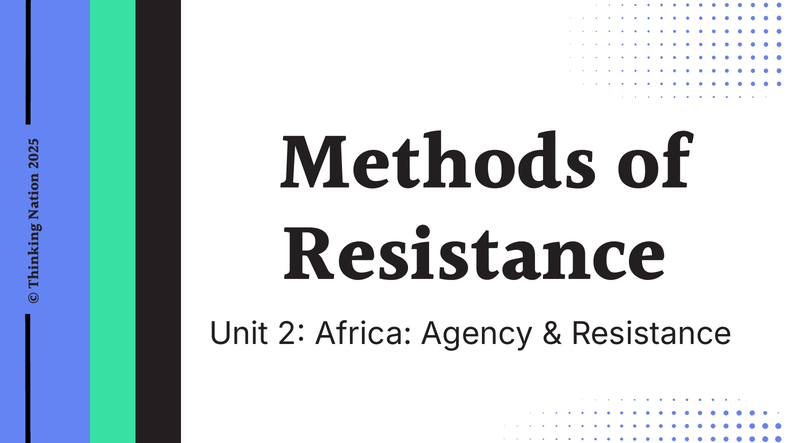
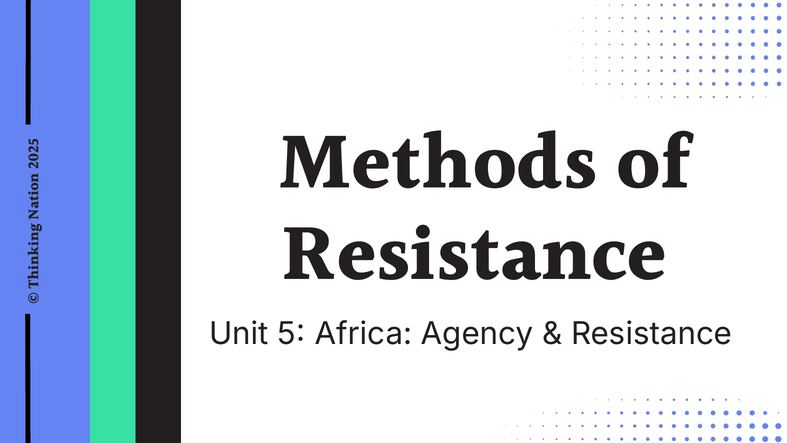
Unit 2: 2 -> 5
